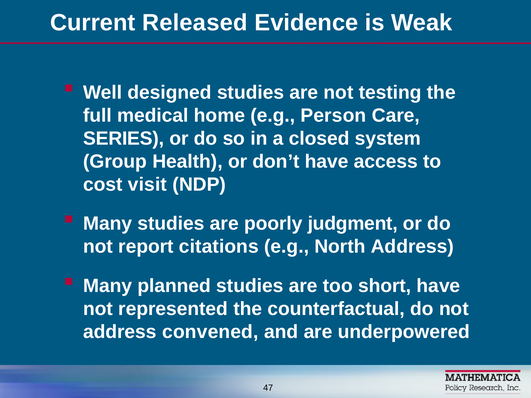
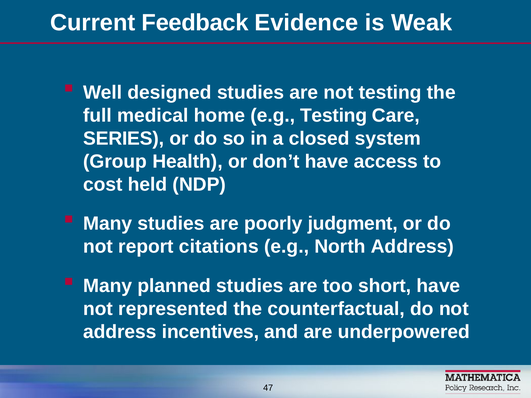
Released: Released -> Feedback
e.g Person: Person -> Testing
visit: visit -> held
convened: convened -> incentives
